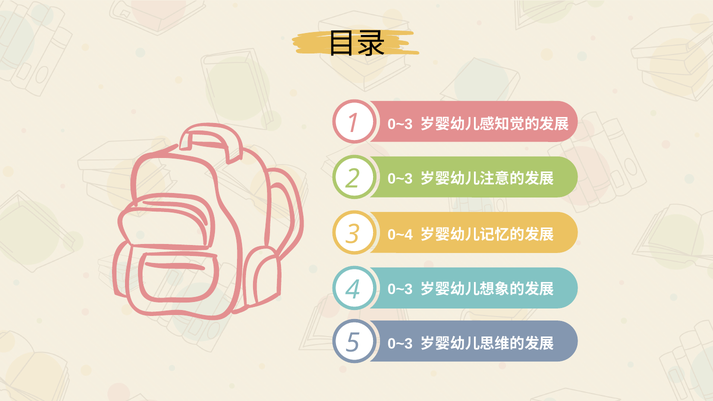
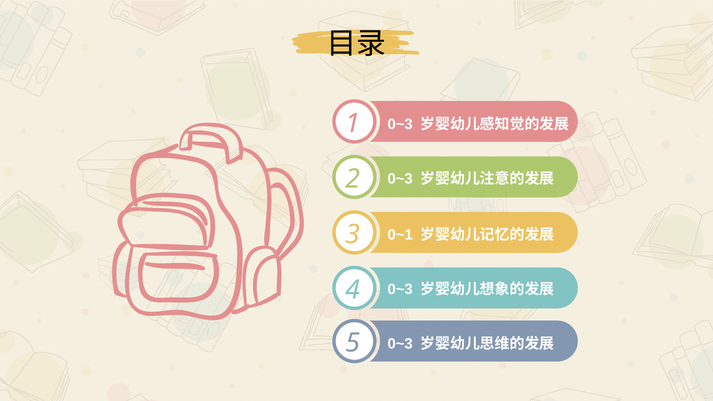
0~4: 0~4 -> 0~1
